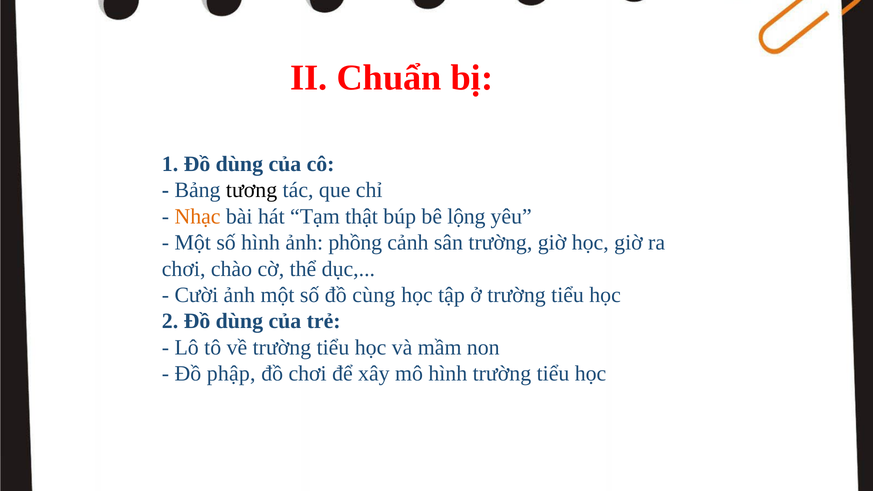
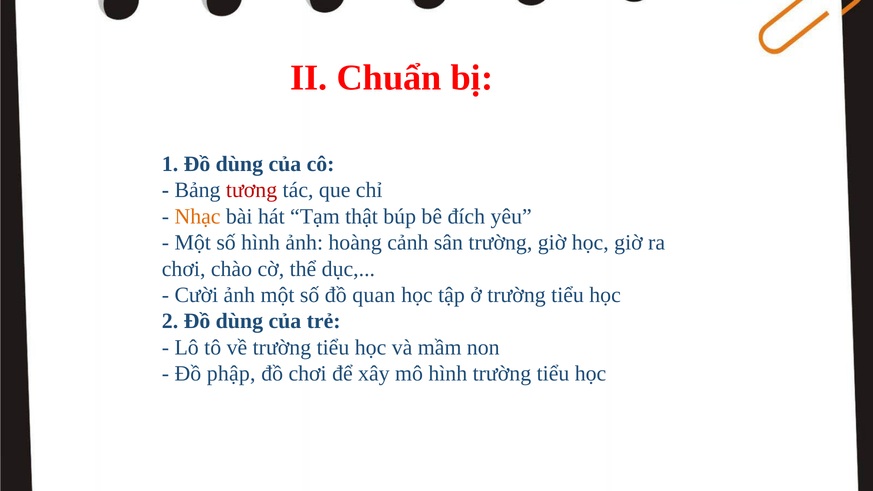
tương colour: black -> red
lộng: lộng -> đích
phồng: phồng -> hoàng
cùng: cùng -> quan
